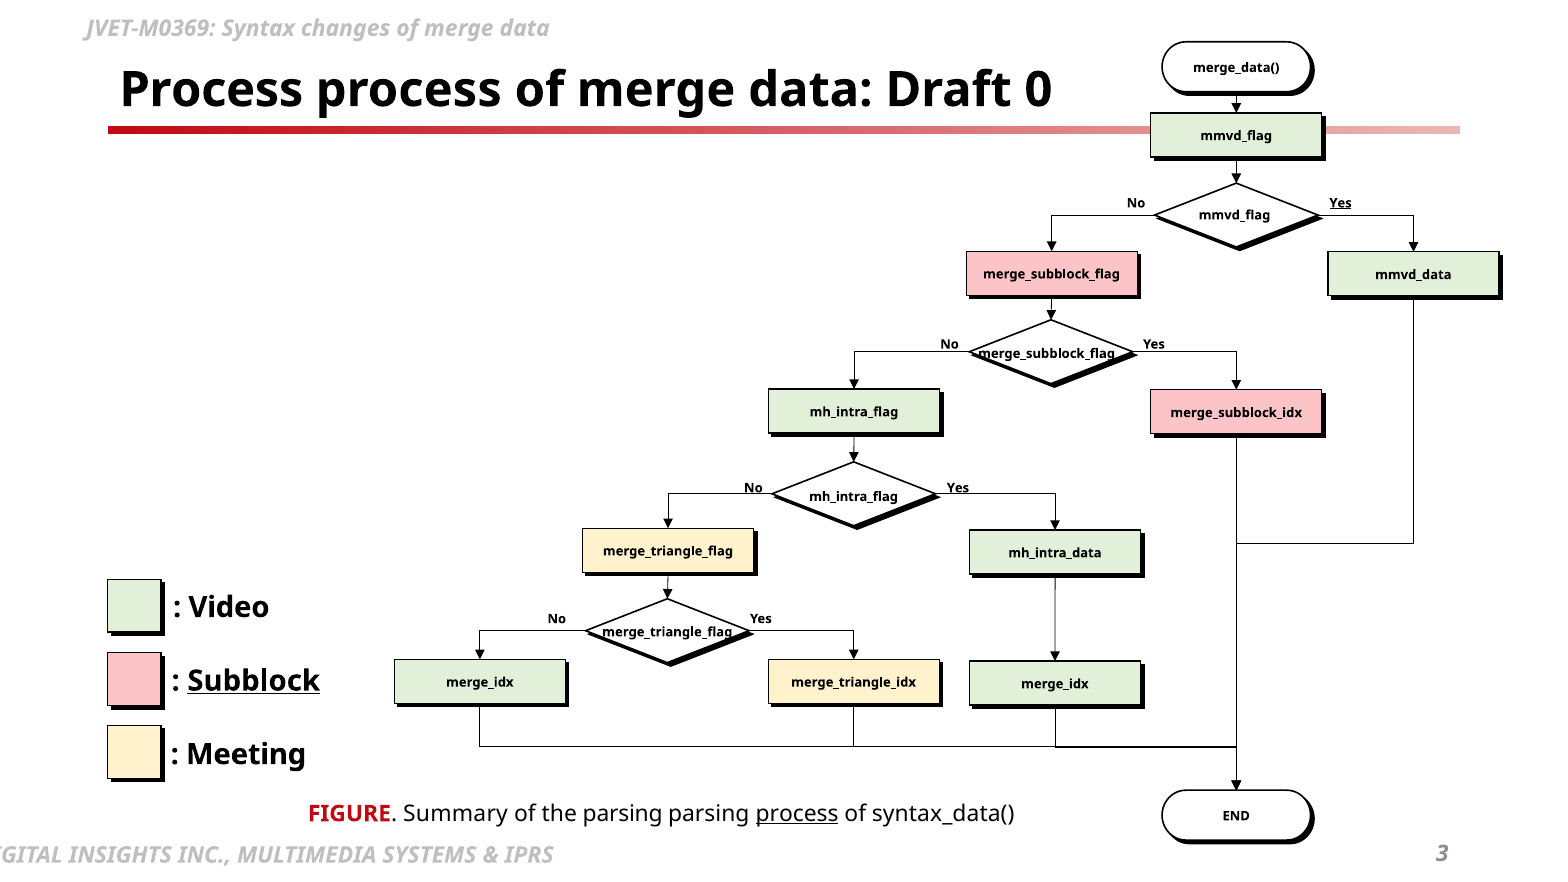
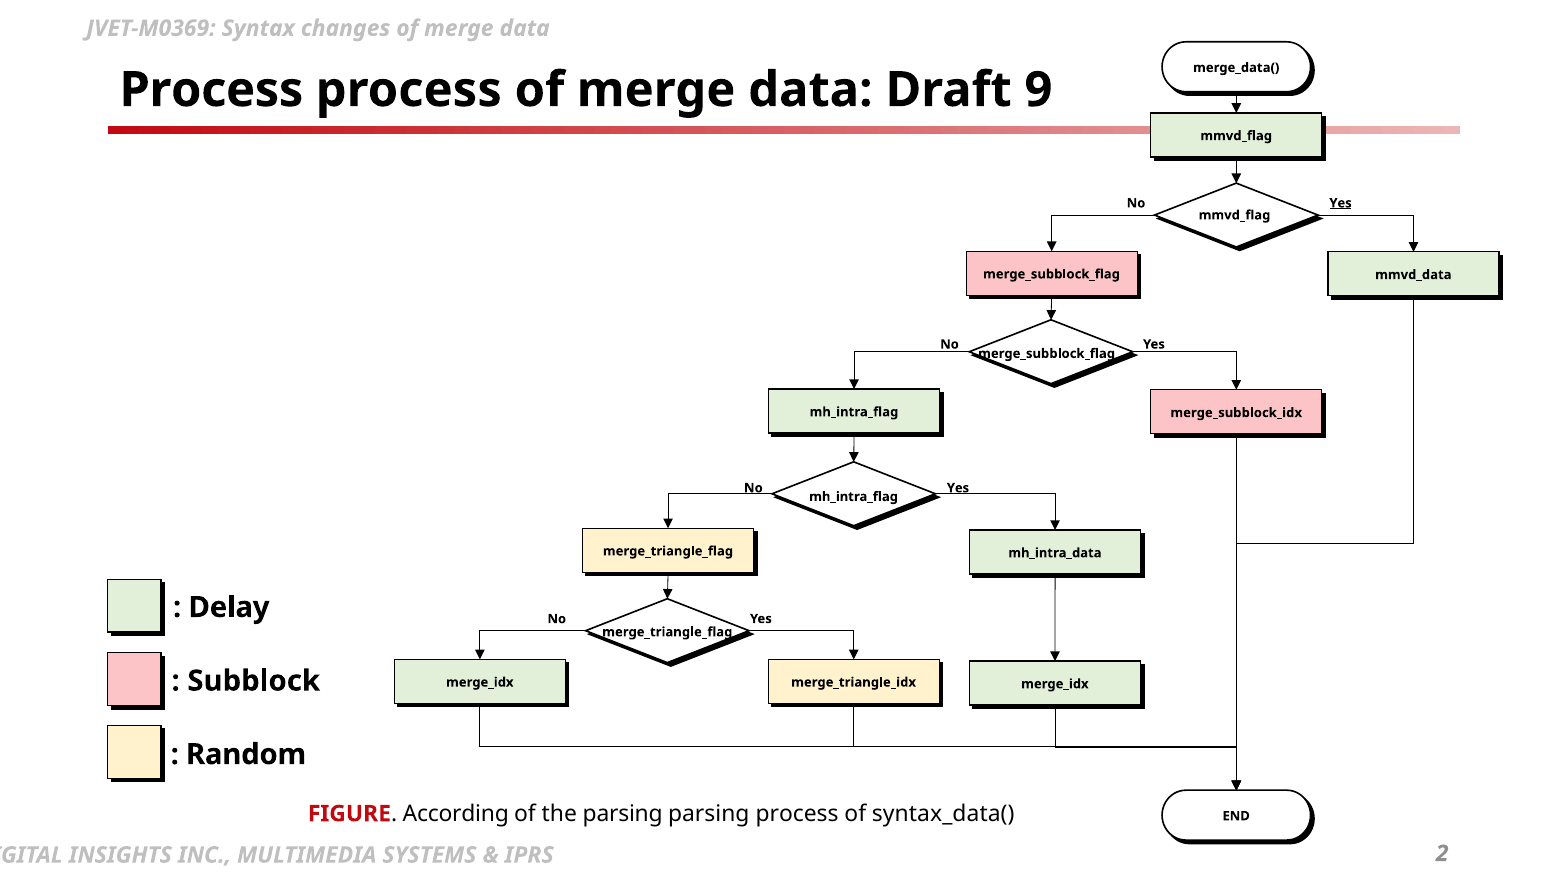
0: 0 -> 9
Video: Video -> Delay
Subblock underline: present -> none
Meeting: Meeting -> Random
Summary: Summary -> According
process at (797, 814) underline: present -> none
3: 3 -> 2
